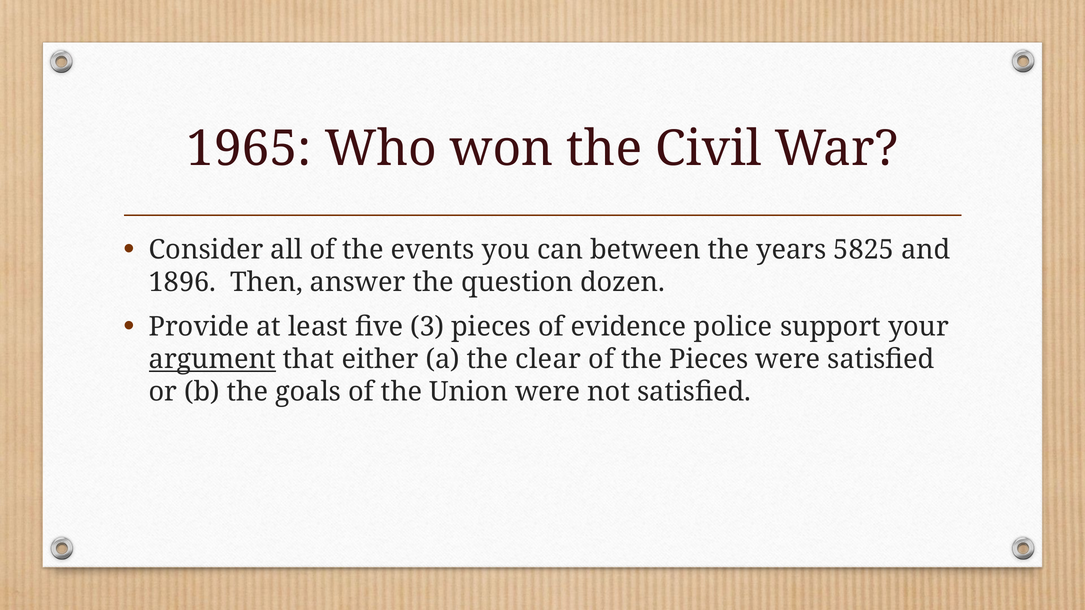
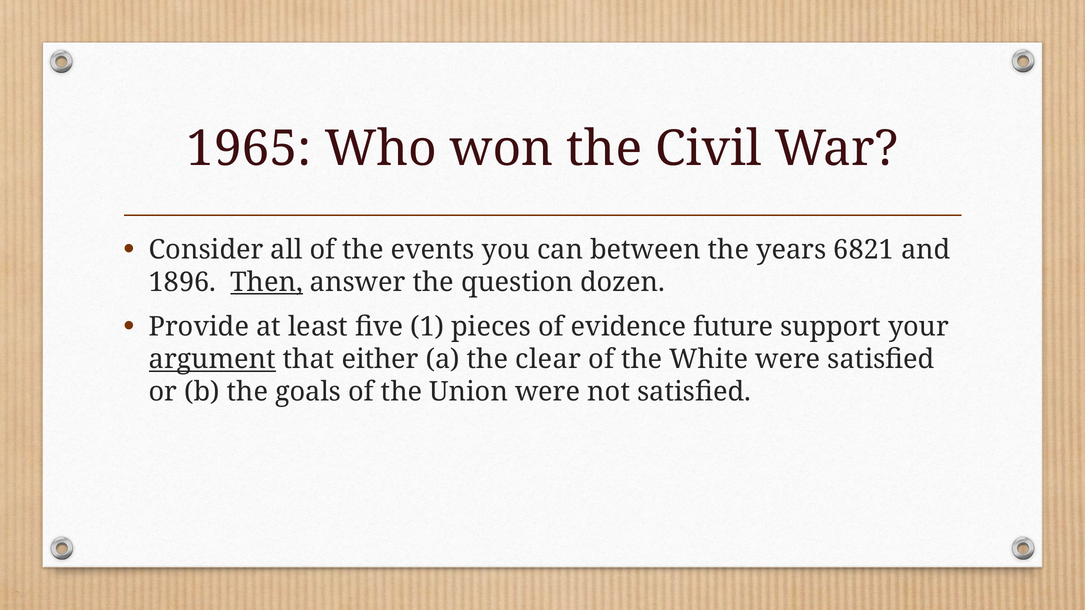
5825: 5825 -> 6821
Then underline: none -> present
3: 3 -> 1
police: police -> future
the Pieces: Pieces -> White
